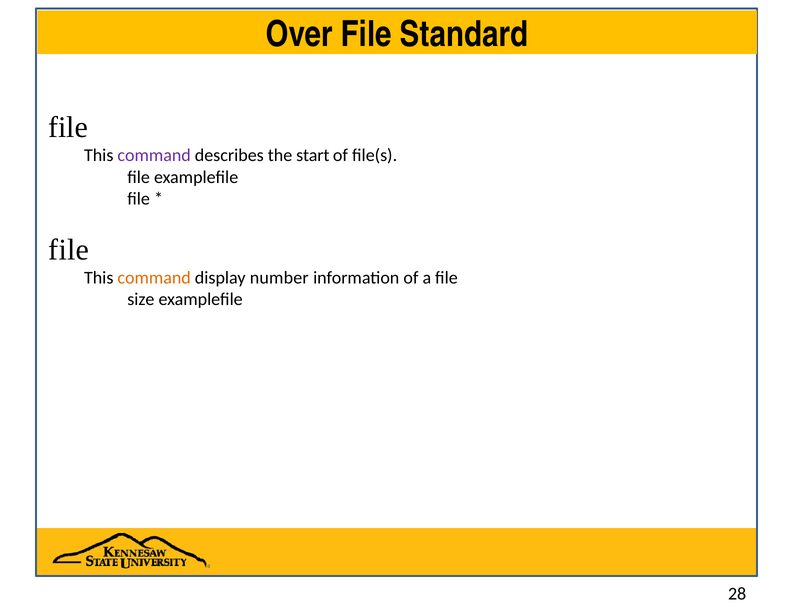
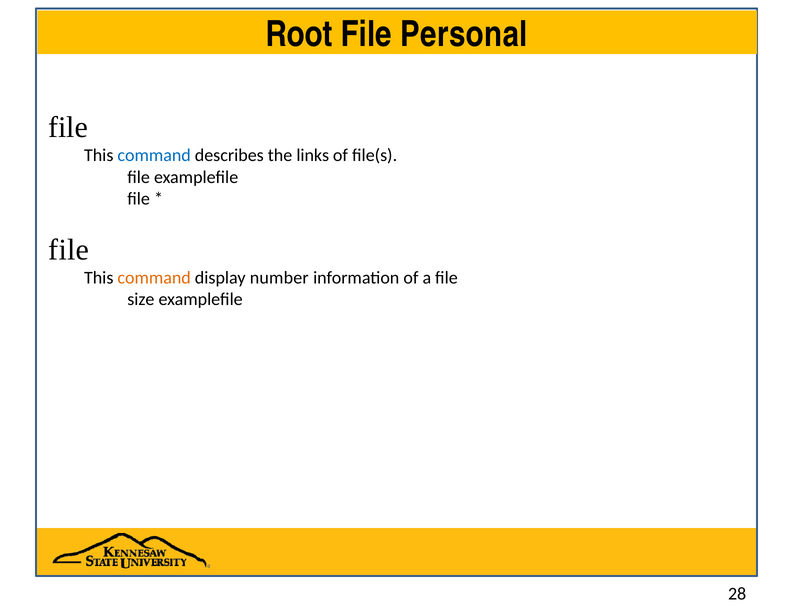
Over: Over -> Root
Standard: Standard -> Personal
command at (154, 156) colour: purple -> blue
start: start -> links
